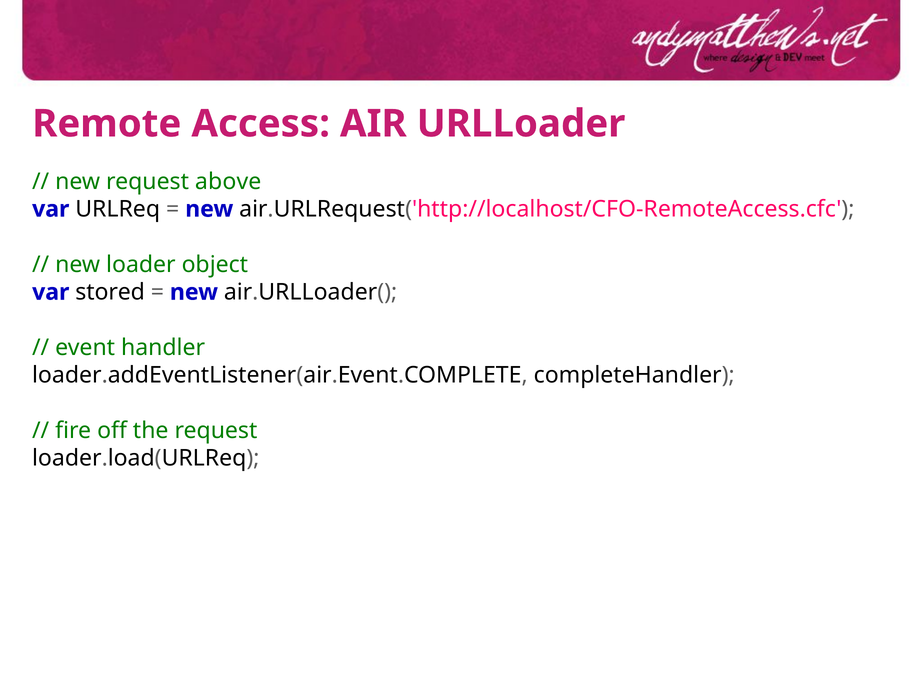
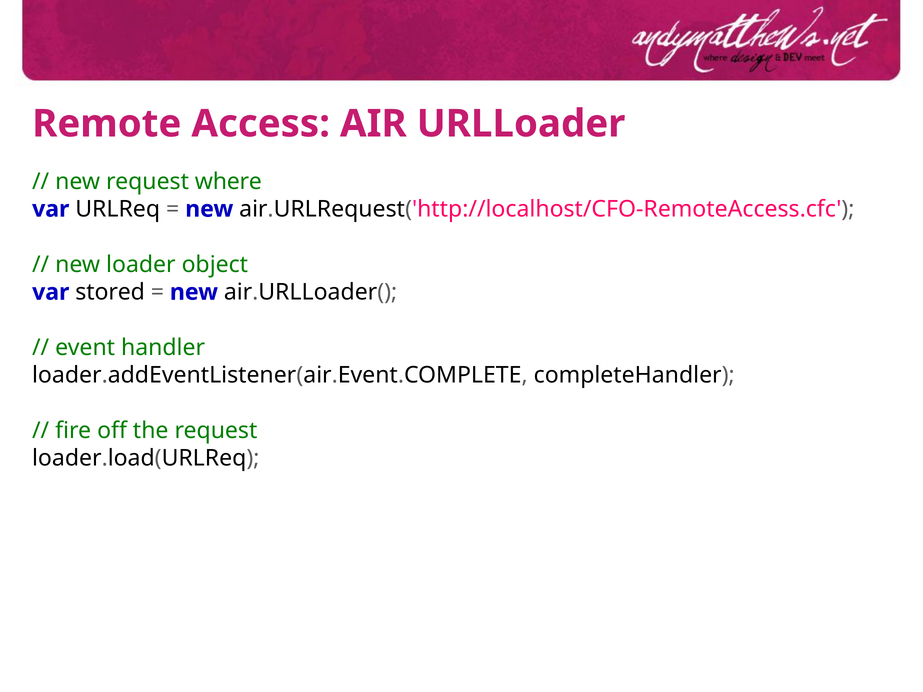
above: above -> where
